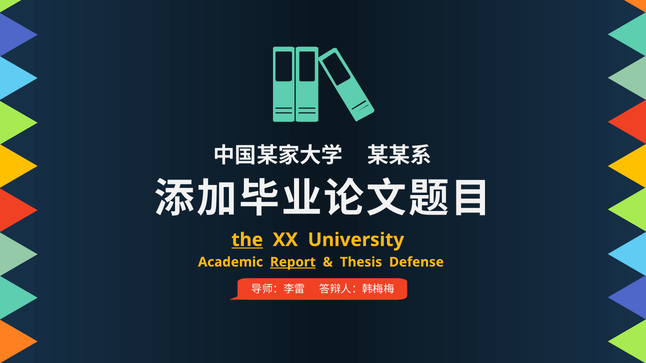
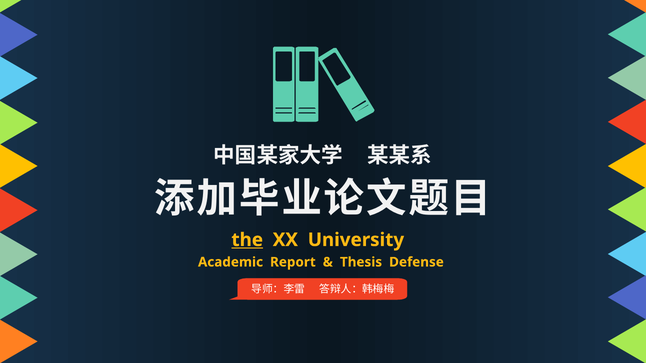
Report underline: present -> none
